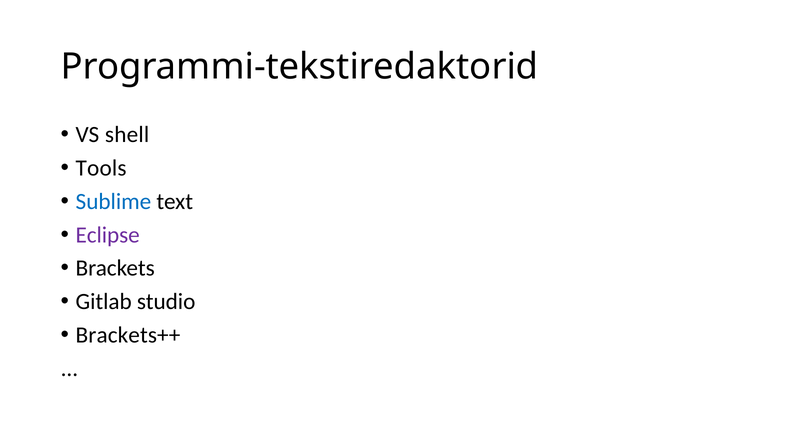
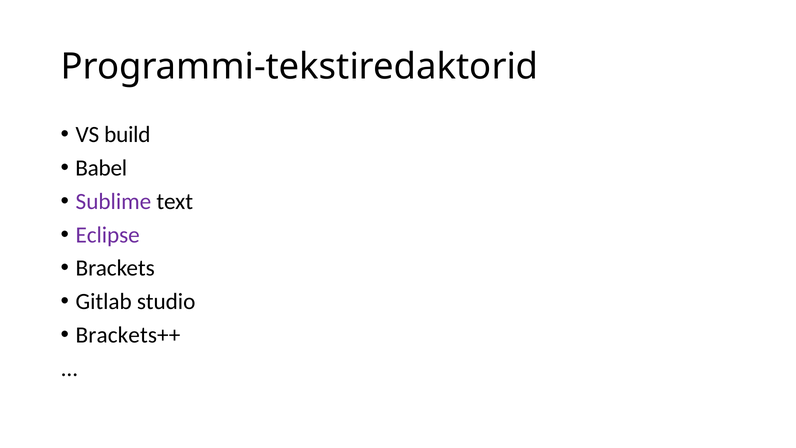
shell: shell -> build
Tools: Tools -> Babel
Sublime colour: blue -> purple
